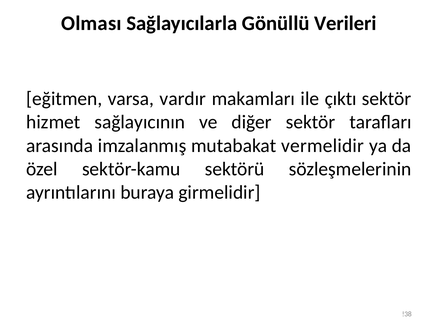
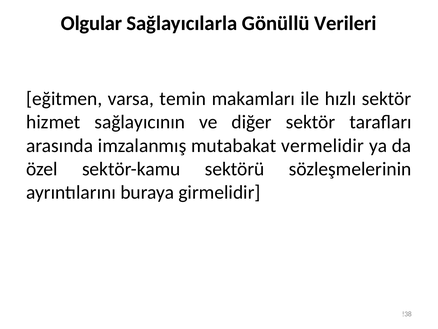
Olması: Olması -> Olgular
vardır: vardır -> temin
çıktı: çıktı -> hızlı
